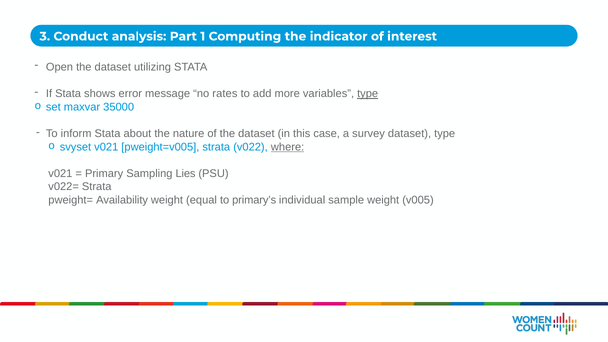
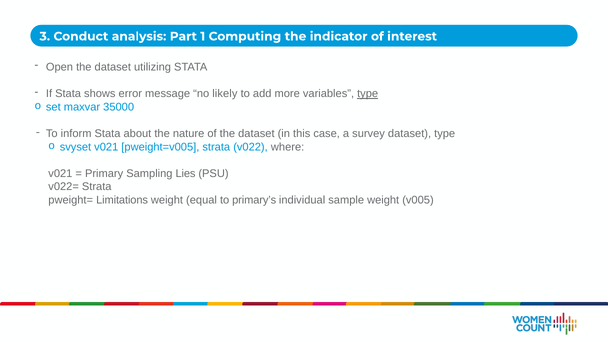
rates: rates -> likely
where underline: present -> none
Availability: Availability -> Limitations
